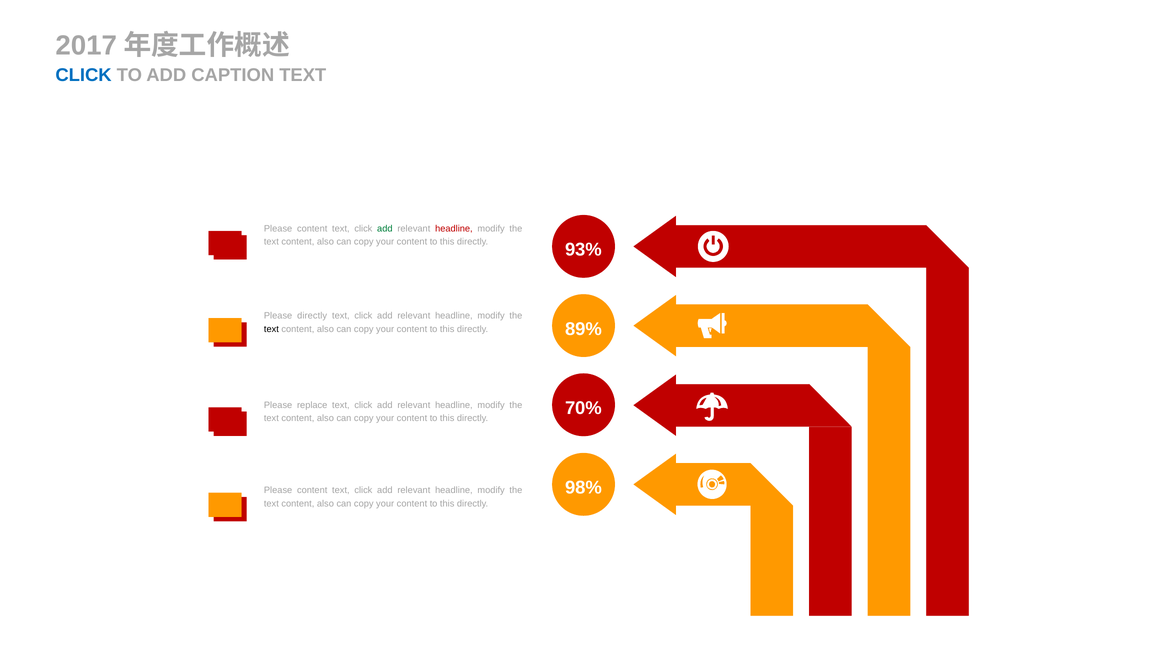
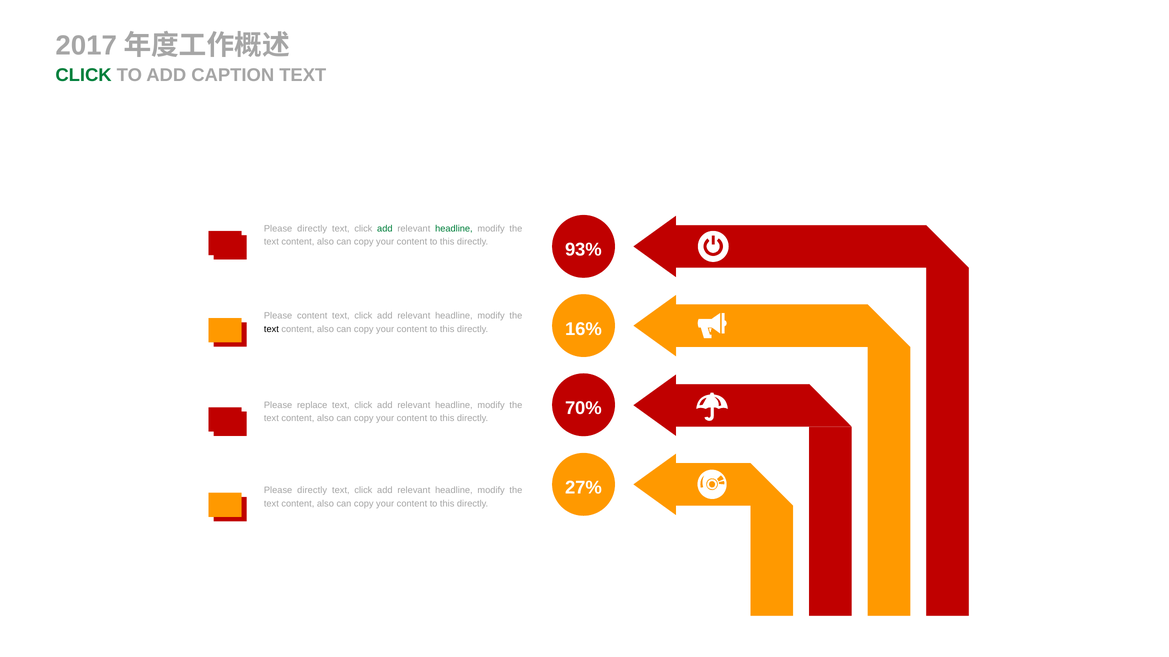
CLICK at (84, 75) colour: blue -> green
content at (312, 229): content -> directly
headline at (454, 229) colour: red -> green
Please directly: directly -> content
89%: 89% -> 16%
98%: 98% -> 27%
content at (312, 491): content -> directly
